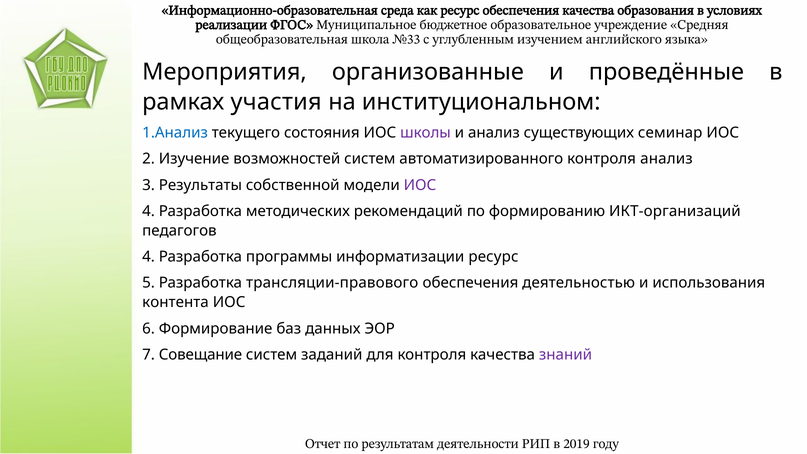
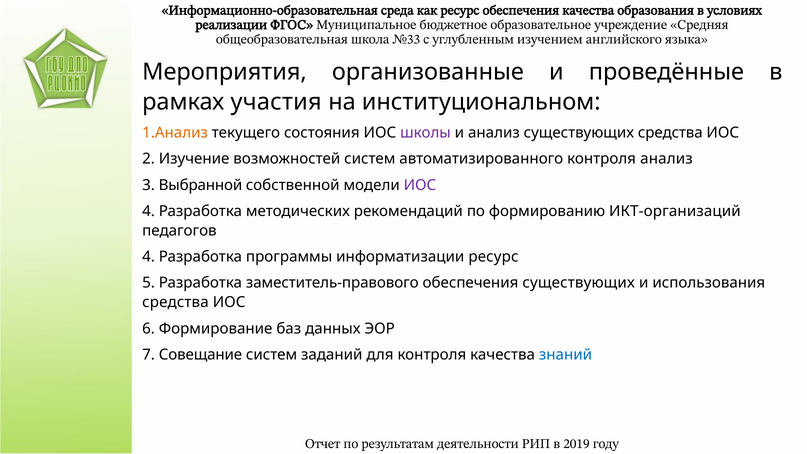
1.Анализ colour: blue -> orange
существующих семинар: семинар -> средства
Результаты: Результаты -> Выбранной
трансляции-правового: трансляции-правового -> заместитель-правового
обеспечения деятельностью: деятельностью -> существующих
контента at (176, 302): контента -> средства
знаний colour: purple -> blue
